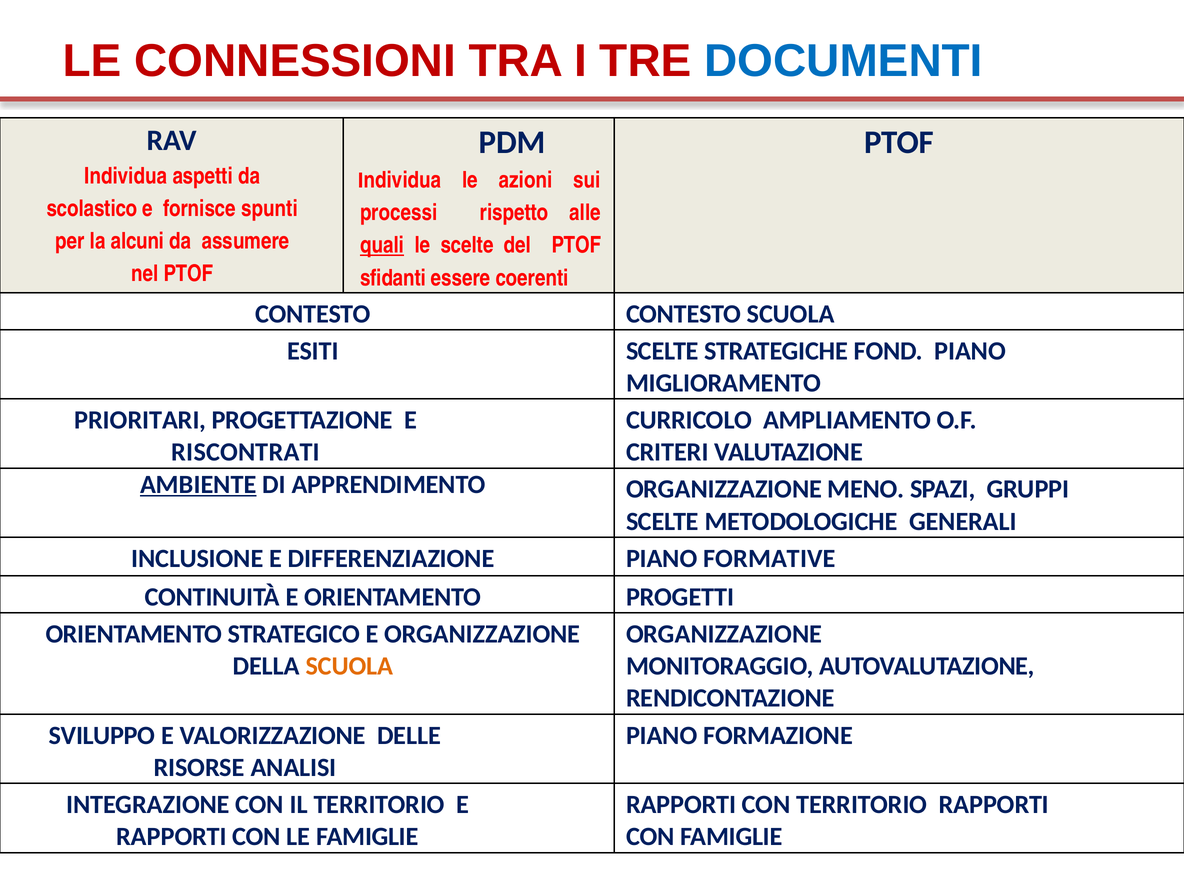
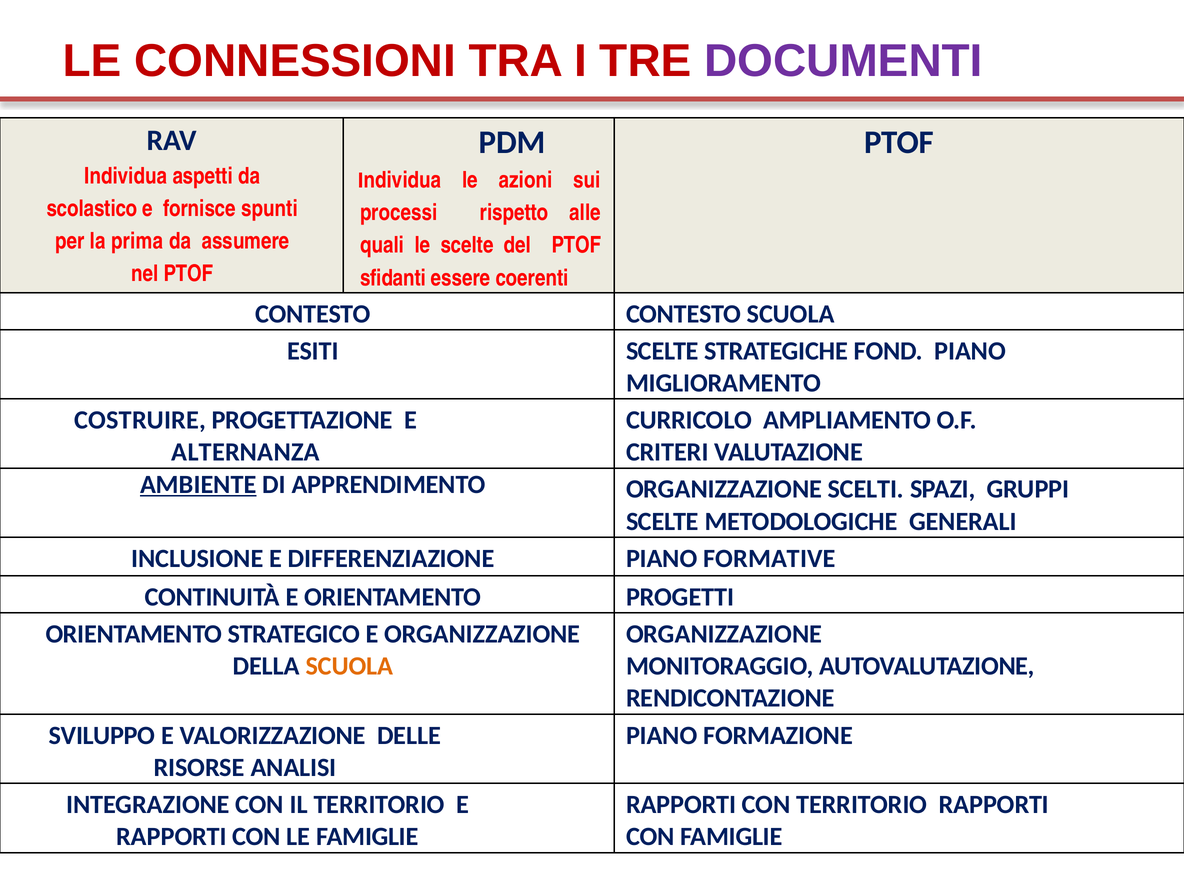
DOCUMENTI colour: blue -> purple
alcuni: alcuni -> prima
quali underline: present -> none
PRIORITARI: PRIORITARI -> COSTRUIRE
RISCONTRATI: RISCONTRATI -> ALTERNANZA
MENO: MENO -> SCELTI
